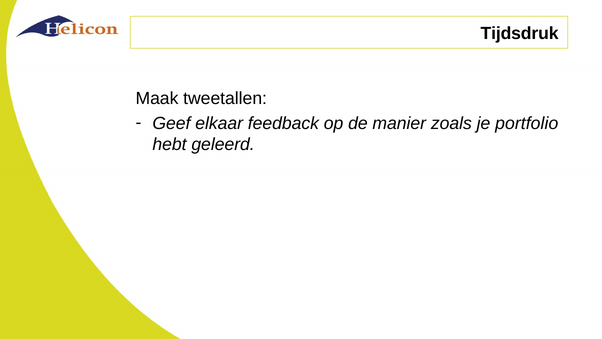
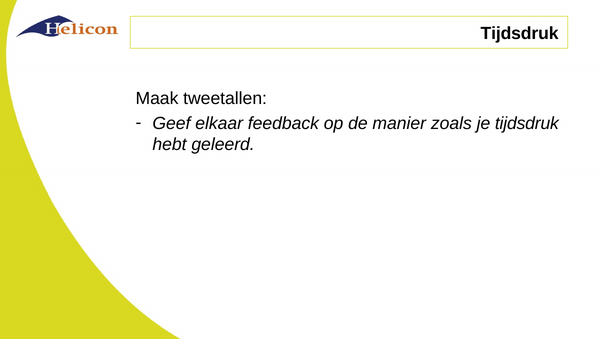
je portfolio: portfolio -> tijdsdruk
